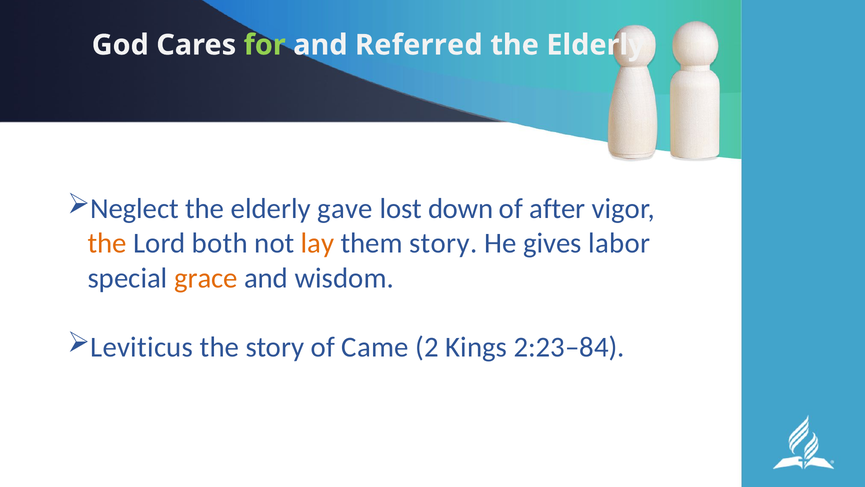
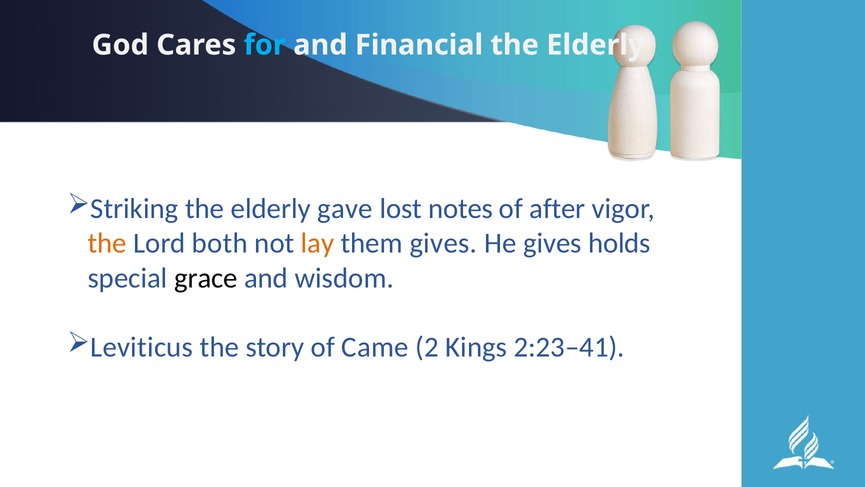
for colour: light green -> light blue
Referred: Referred -> Financial
Neglect: Neglect -> Striking
down: down -> notes
them story: story -> gives
labor: labor -> holds
grace colour: orange -> black
2:23–84: 2:23–84 -> 2:23–41
